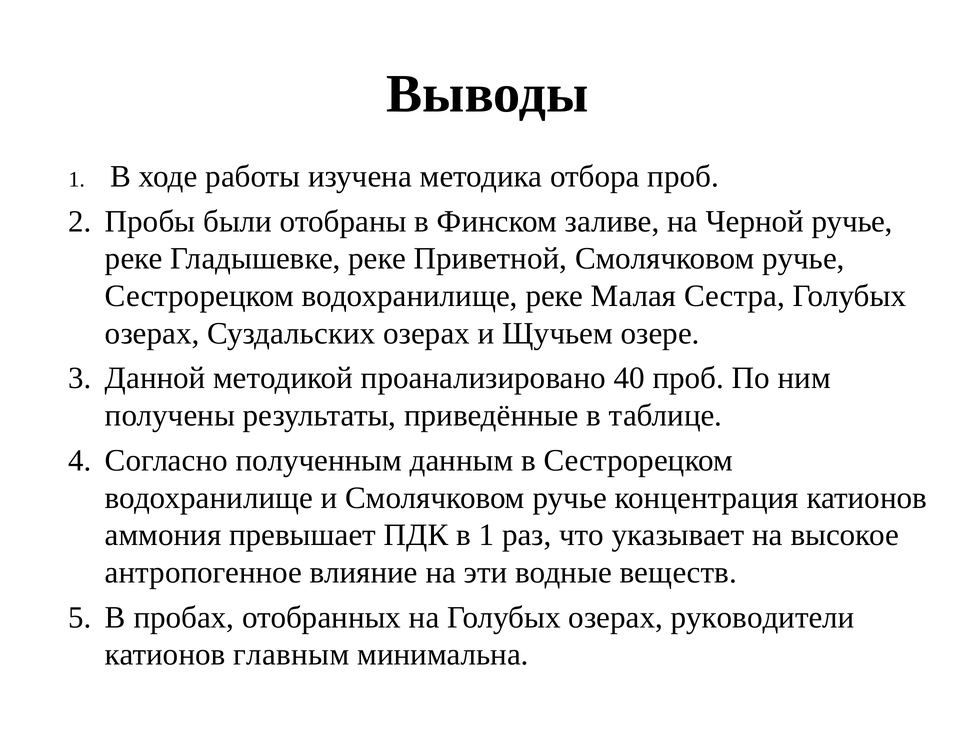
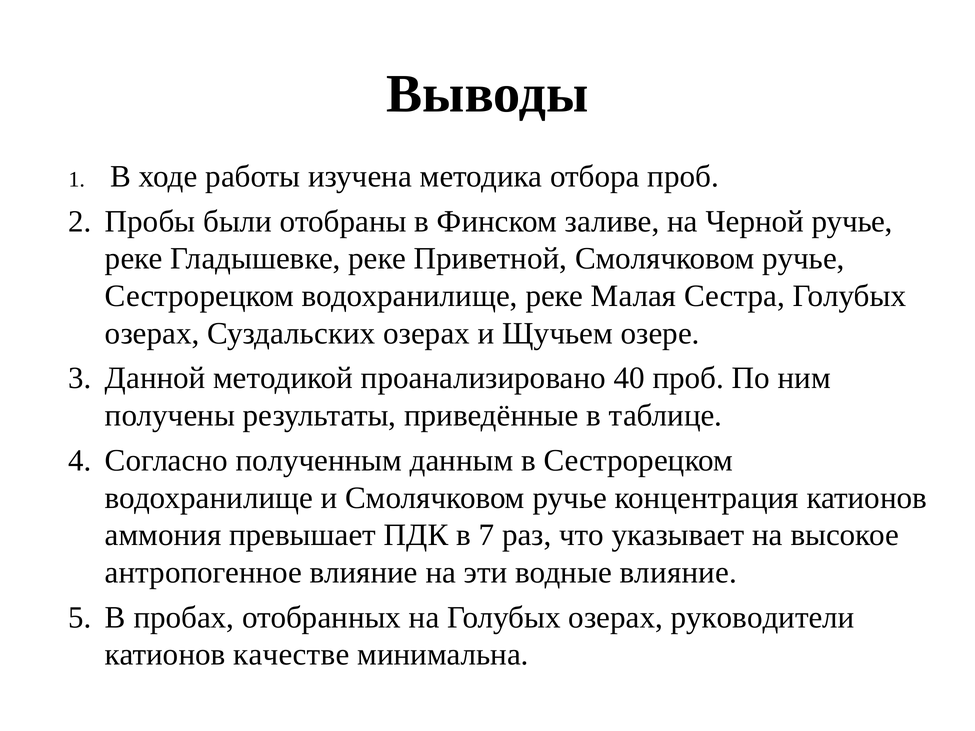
в 1: 1 -> 7
водные веществ: веществ -> влияние
главным: главным -> качестве
